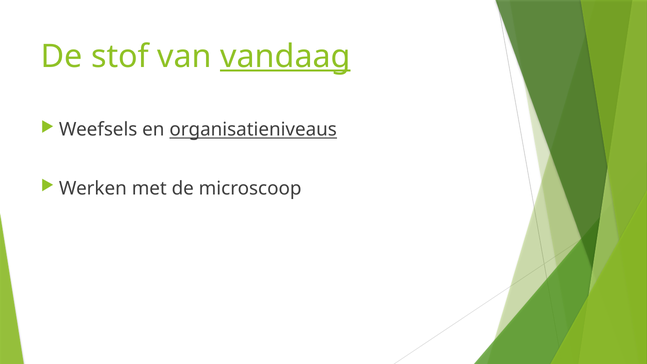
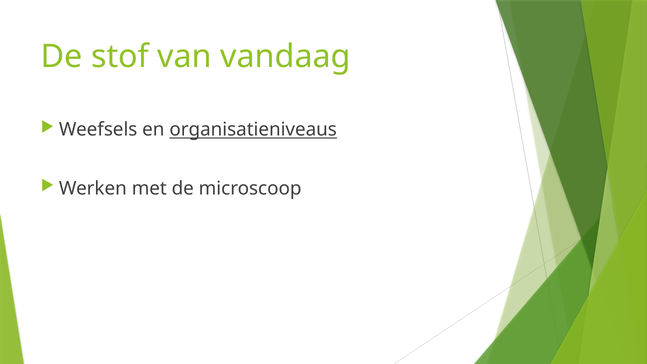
vandaag underline: present -> none
